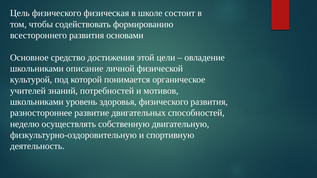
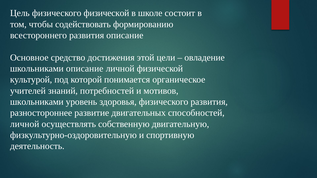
физического физическая: физическая -> физической
развития основами: основами -> описание
неделю at (25, 124): неделю -> личной
